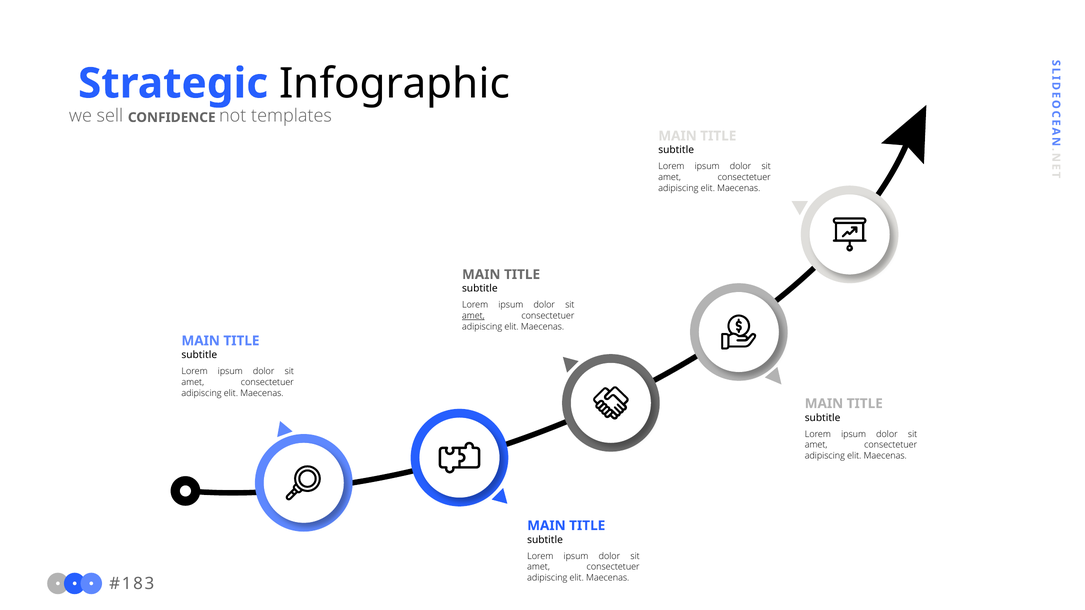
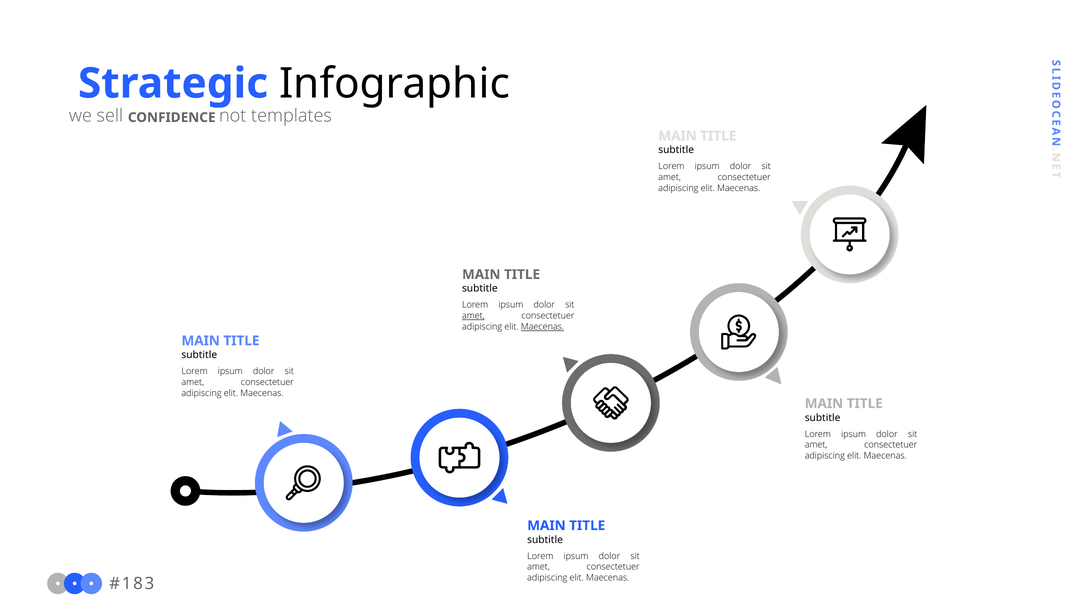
Maecenas at (542, 327) underline: none -> present
